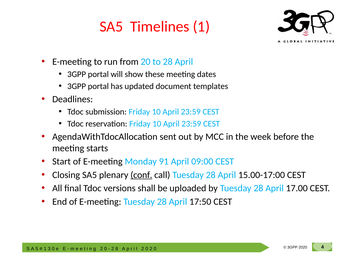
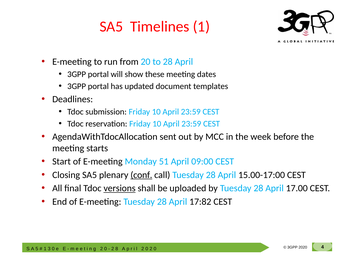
91: 91 -> 51
versions underline: none -> present
17:50: 17:50 -> 17:82
